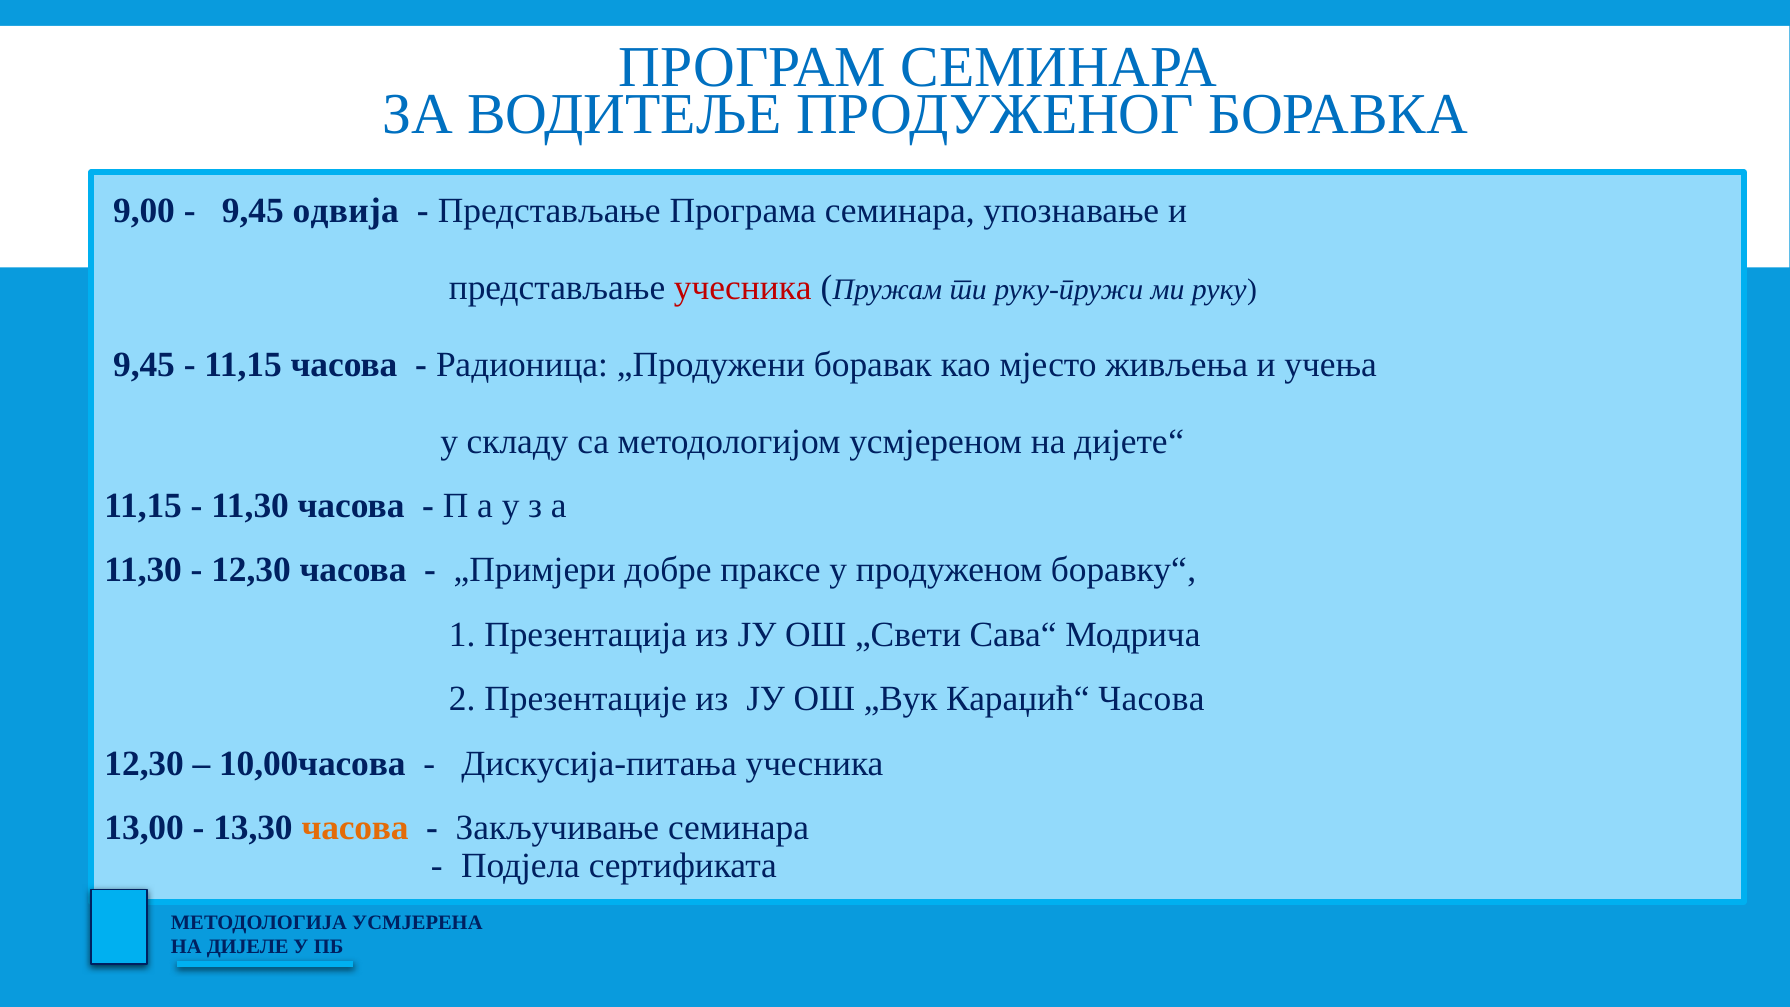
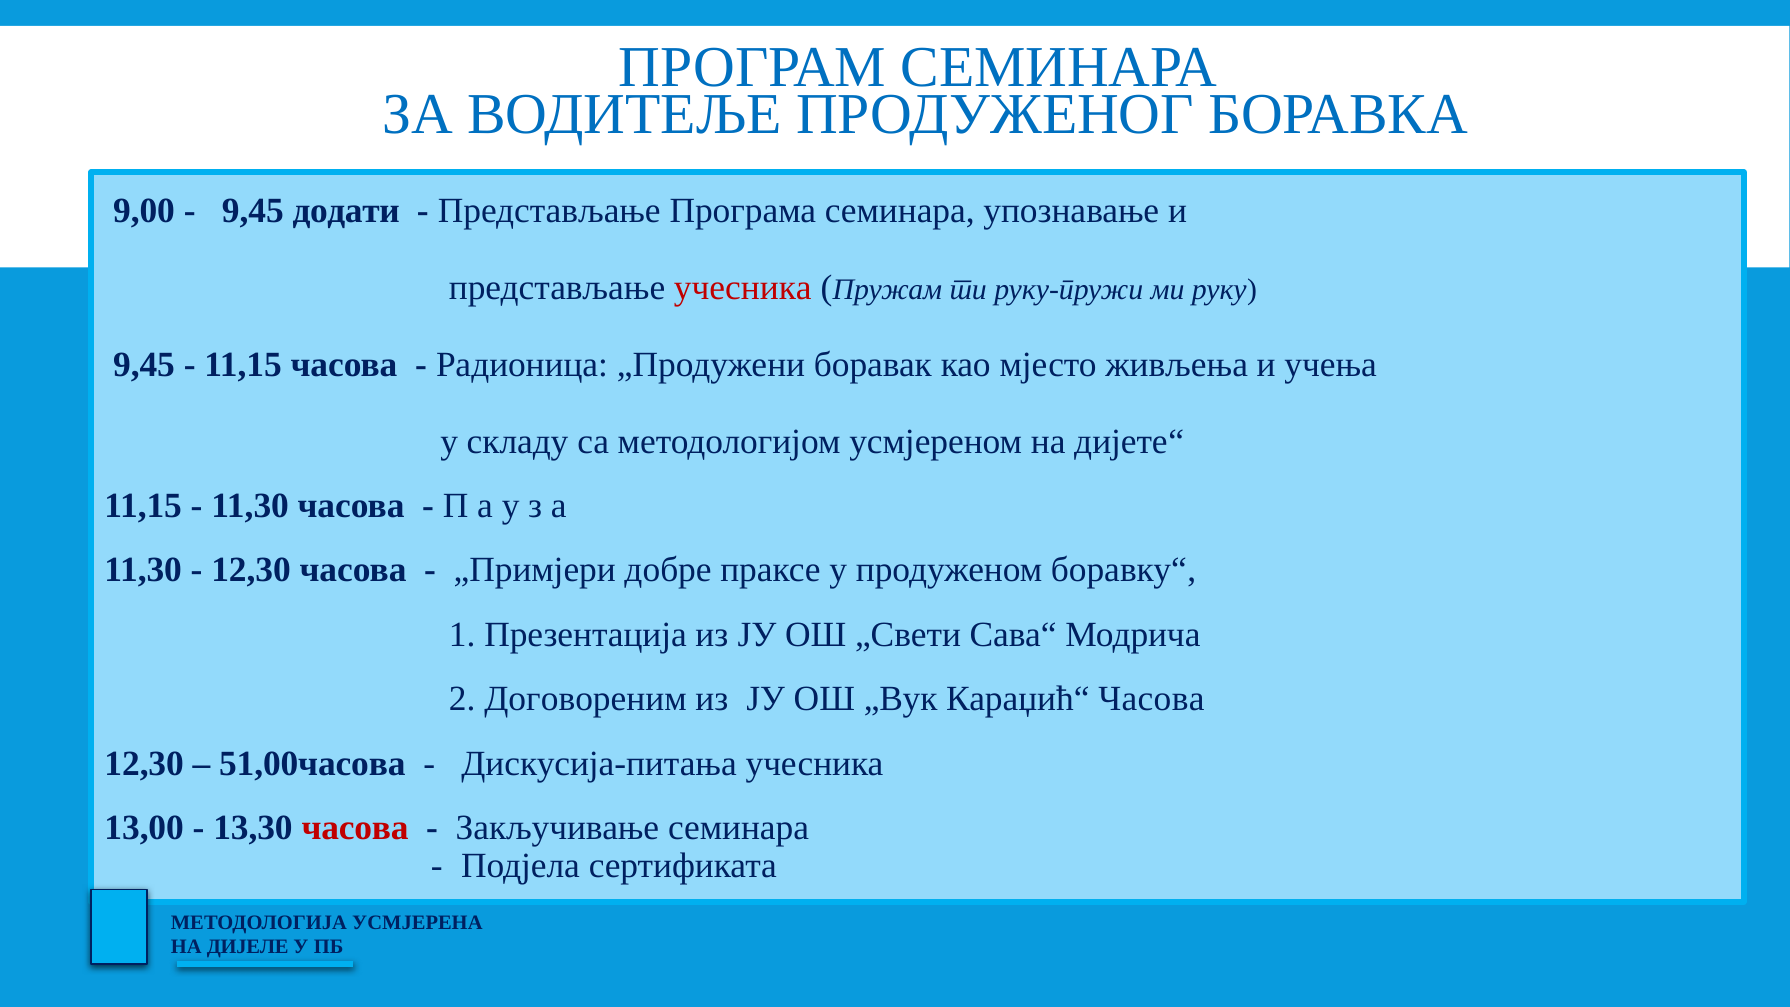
одвија: одвија -> додати
Презентације: Презентације -> Договореним
10,00часова: 10,00часова -> 51,00часова
часова at (355, 828) colour: orange -> red
